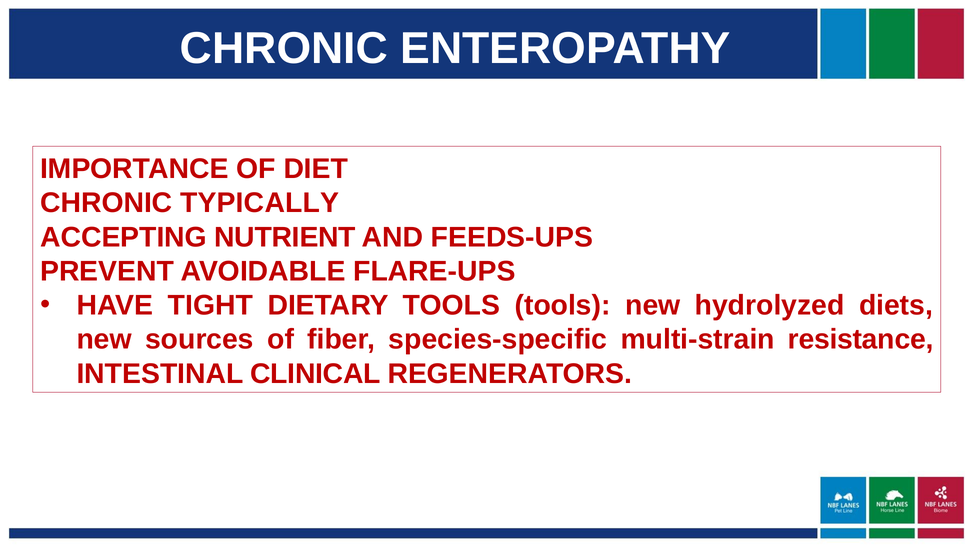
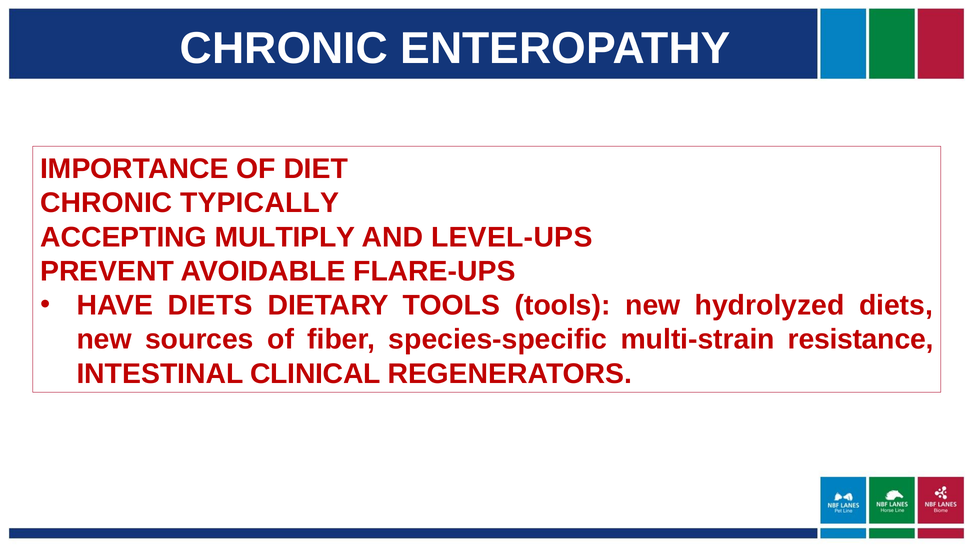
NUTRIENT: NUTRIENT -> MULTIPLY
FEEDS-UPS: FEEDS-UPS -> LEVEL-UPS
HAVE TIGHT: TIGHT -> DIETS
